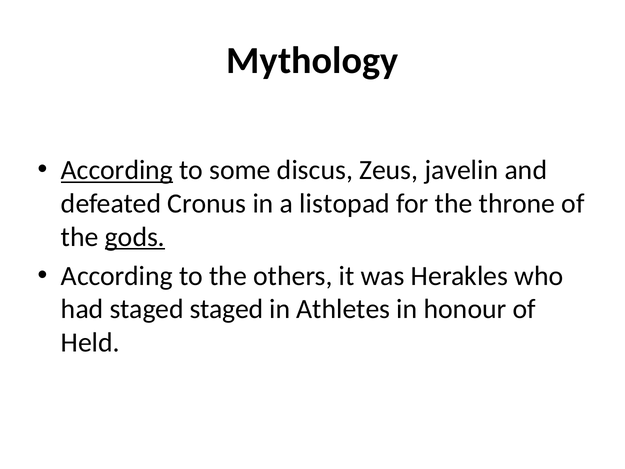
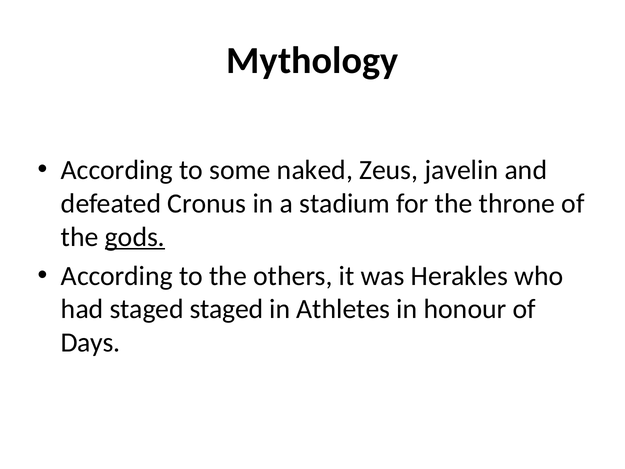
According at (117, 170) underline: present -> none
discus: discus -> naked
listopad: listopad -> stadium
Held: Held -> Days
